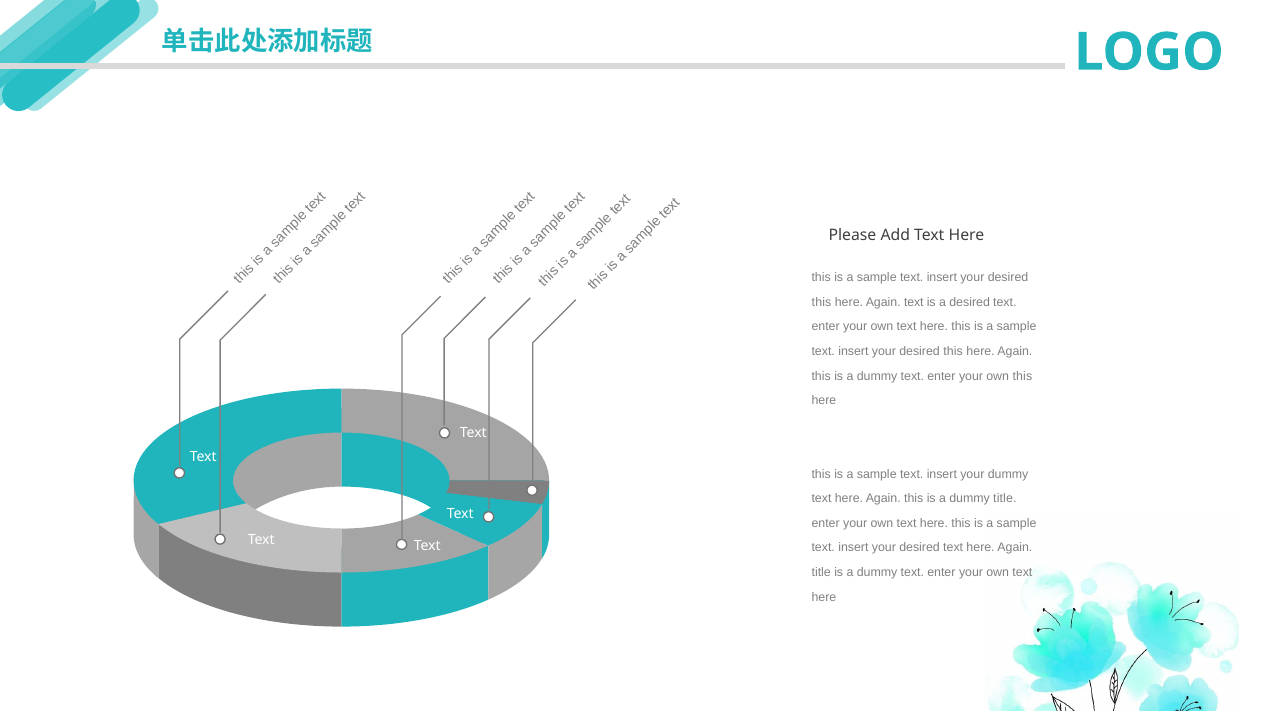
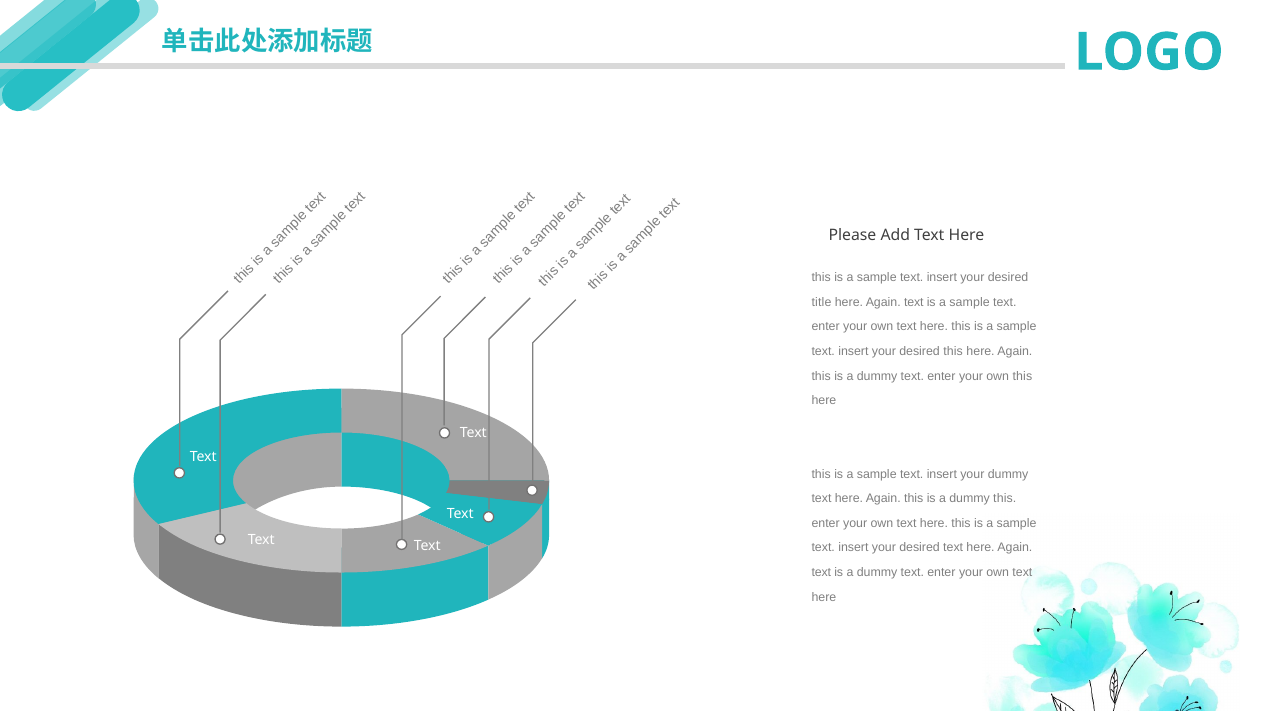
this at (822, 302): this -> title
desired at (970, 302): desired -> sample
dummy title: title -> this
title at (821, 572): title -> text
